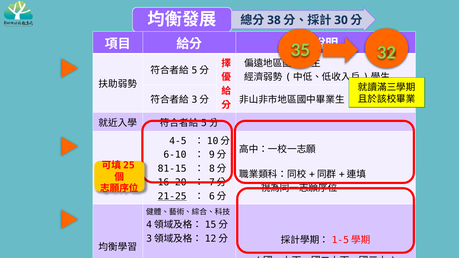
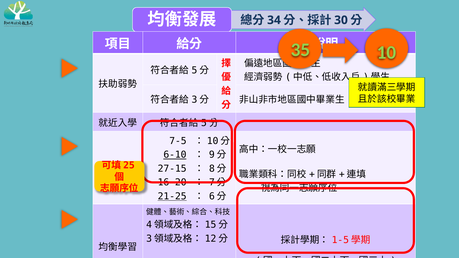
38: 38 -> 34
32: 32 -> 10
4-5: 4-5 -> 7-5
6-10 underline: none -> present
81-15: 81-15 -> 27-15
